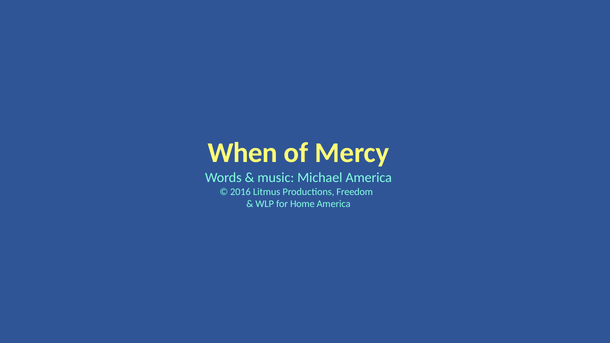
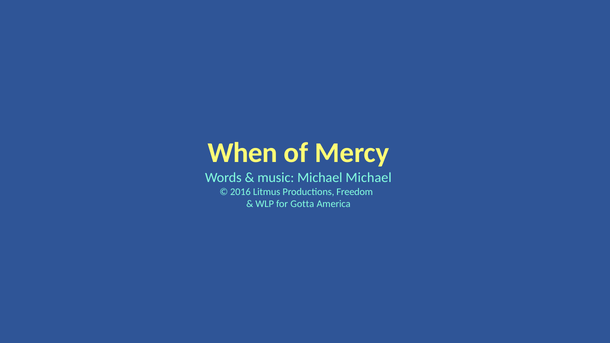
Michael America: America -> Michael
Home: Home -> Gotta
